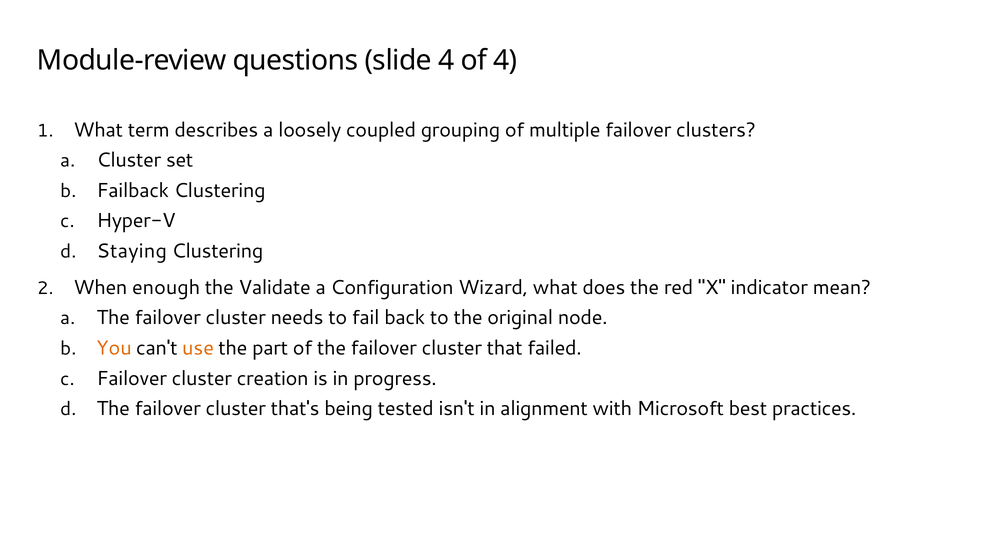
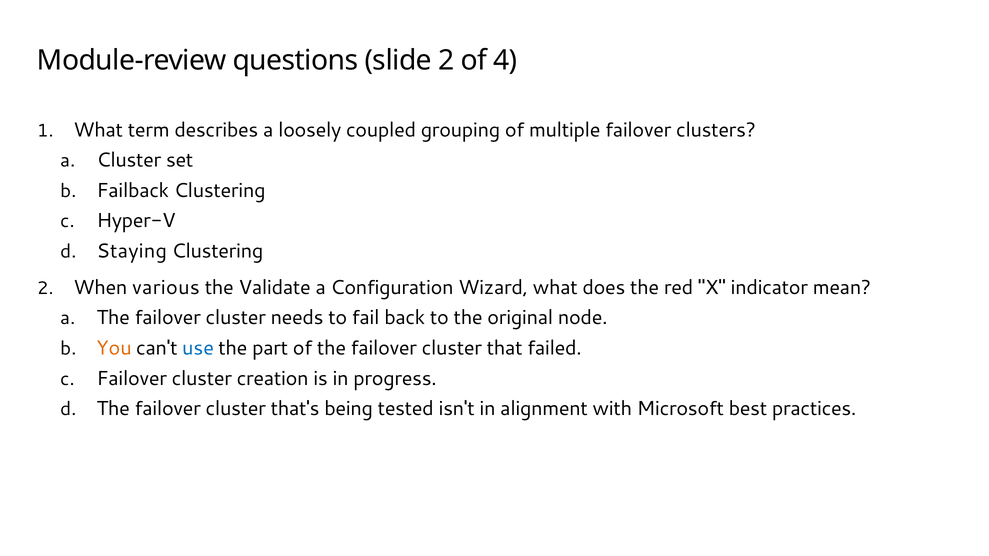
slide 4: 4 -> 2
enough: enough -> various
use colour: orange -> blue
